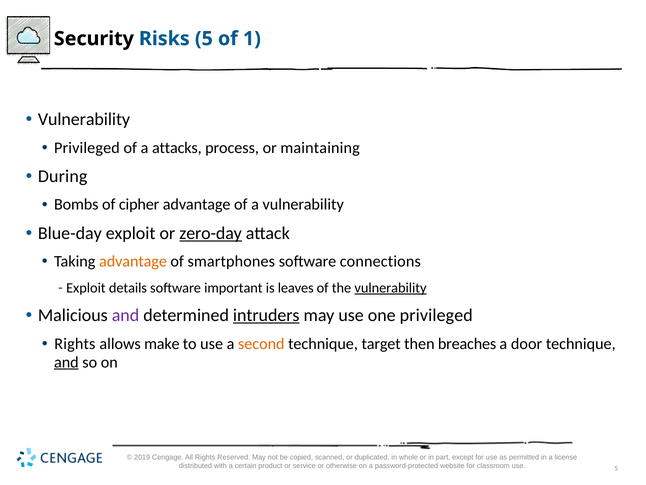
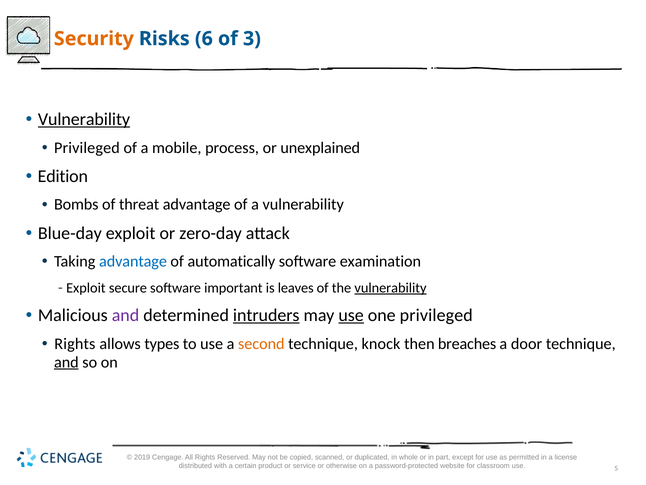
Security colour: black -> orange
Risks 5: 5 -> 6
1: 1 -> 3
Vulnerability at (84, 119) underline: none -> present
attacks: attacks -> mobile
maintaining: maintaining -> unexplained
During: During -> Edition
cipher: cipher -> threat
zero-day underline: present -> none
advantage at (133, 261) colour: orange -> blue
smartphones: smartphones -> automatically
connections: connections -> examination
details: details -> secure
use at (351, 315) underline: none -> present
make: make -> types
target: target -> knock
